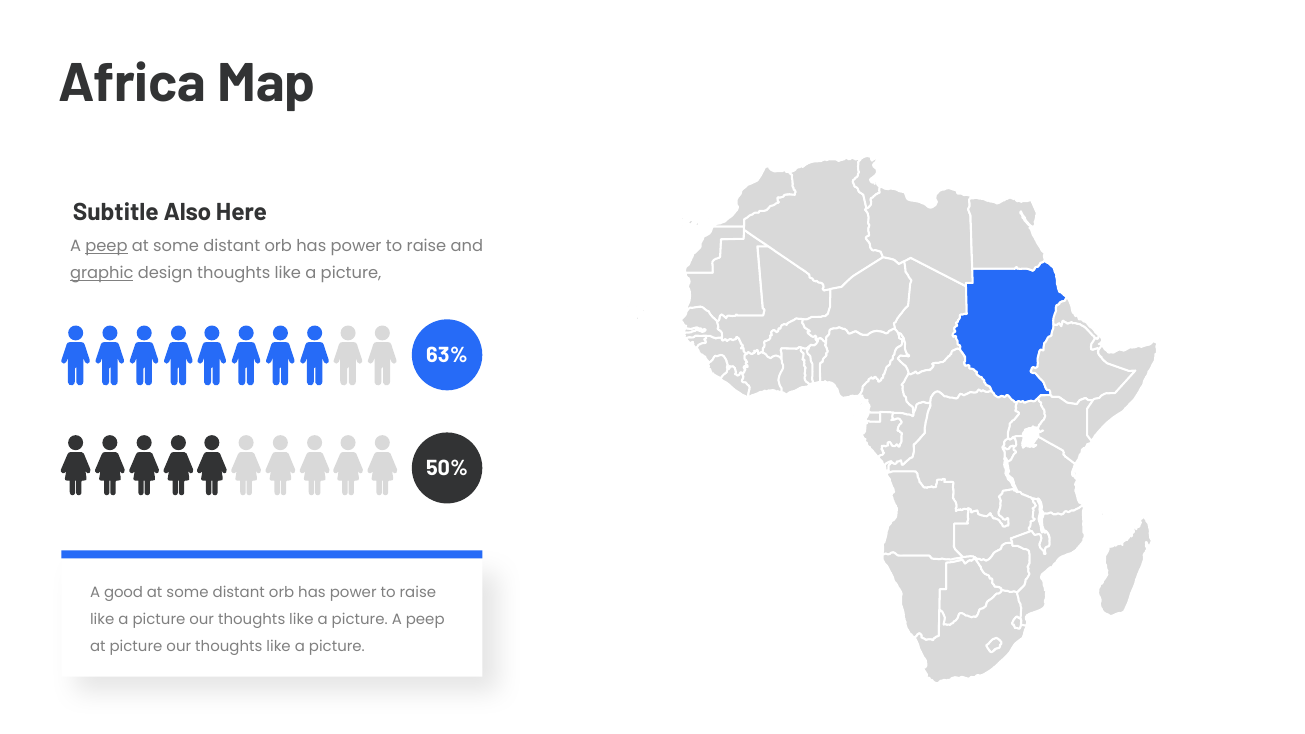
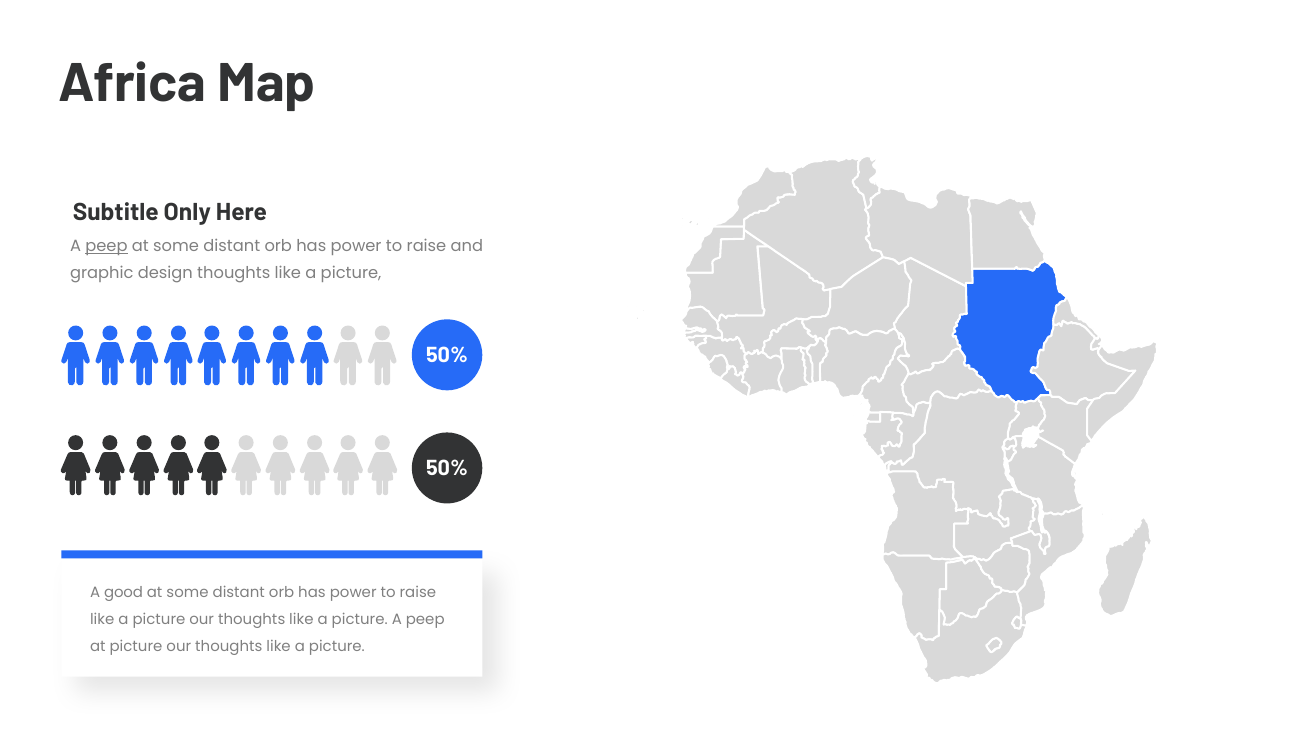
Also: Also -> Only
graphic underline: present -> none
63% at (447, 355): 63% -> 50%
